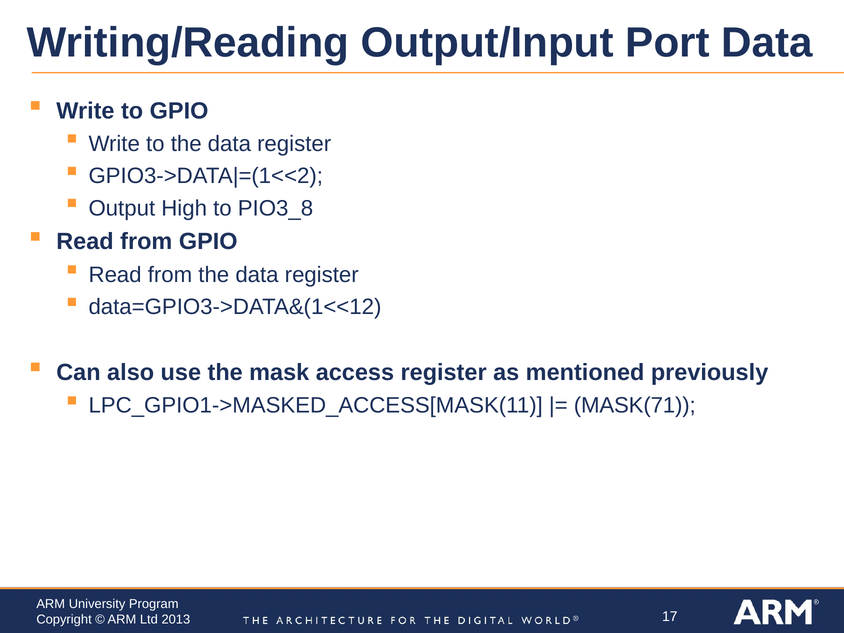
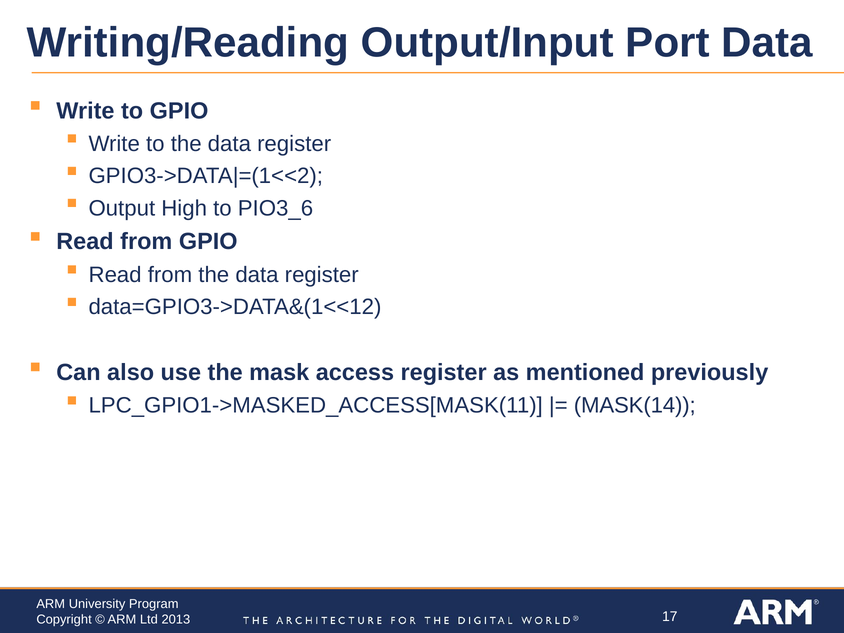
PIO3_8: PIO3_8 -> PIO3_6
MASK(71: MASK(71 -> MASK(14
